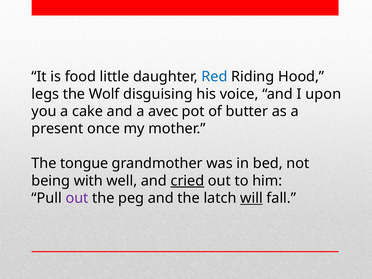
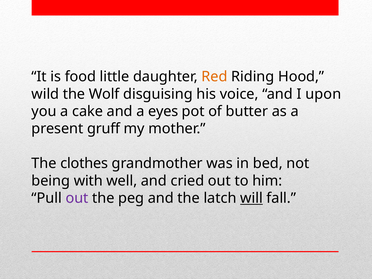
Red colour: blue -> orange
legs: legs -> wild
avec: avec -> eyes
once: once -> gruff
tongue: tongue -> clothes
cried underline: present -> none
